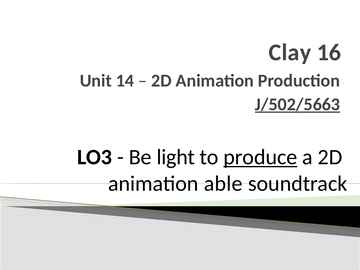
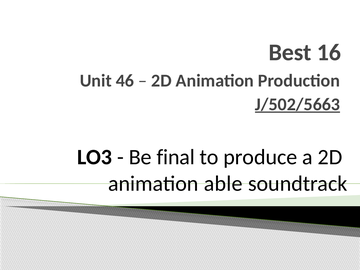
Clay: Clay -> Best
14: 14 -> 46
light: light -> final
produce underline: present -> none
